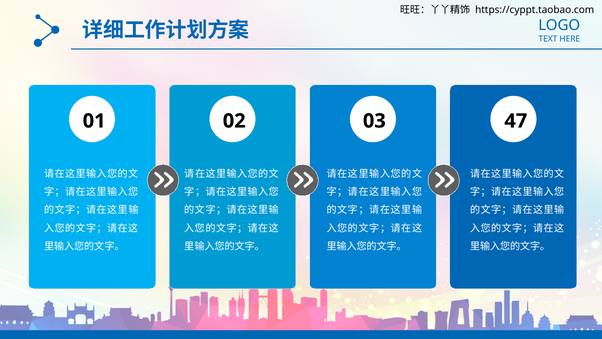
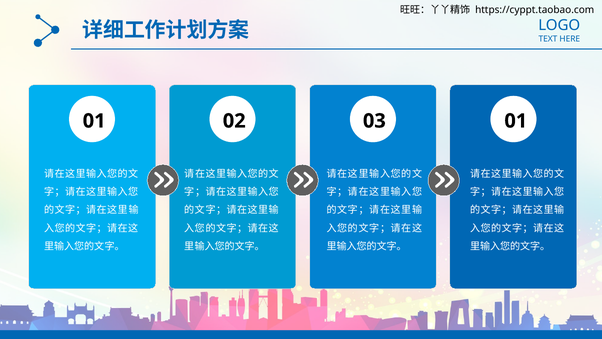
03 47: 47 -> 01
